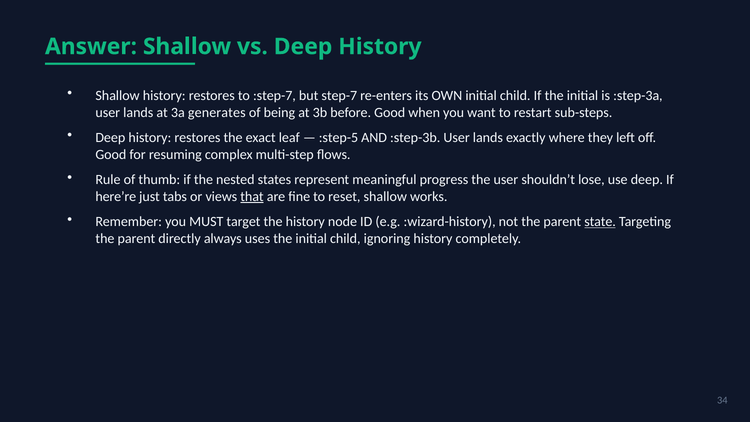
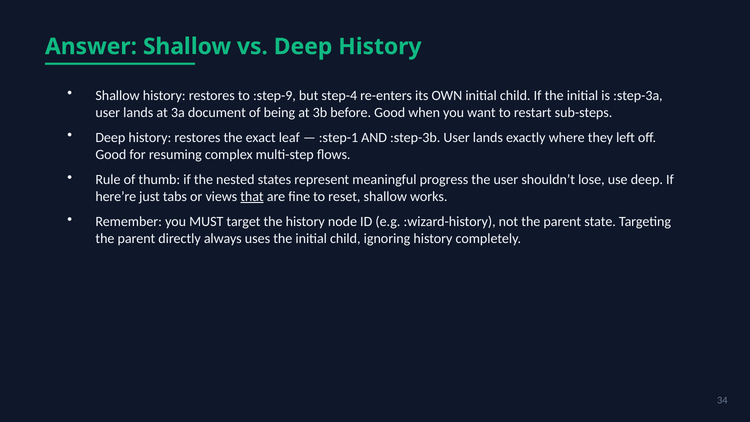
:step-7: :step-7 -> :step-9
step-7: step-7 -> step-4
generates: generates -> document
:step-5: :step-5 -> :step-1
state underline: present -> none
